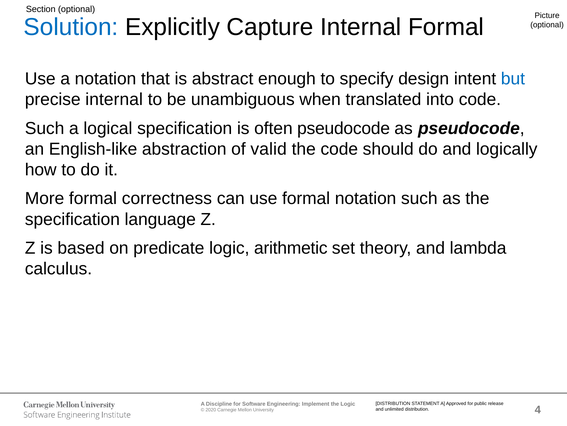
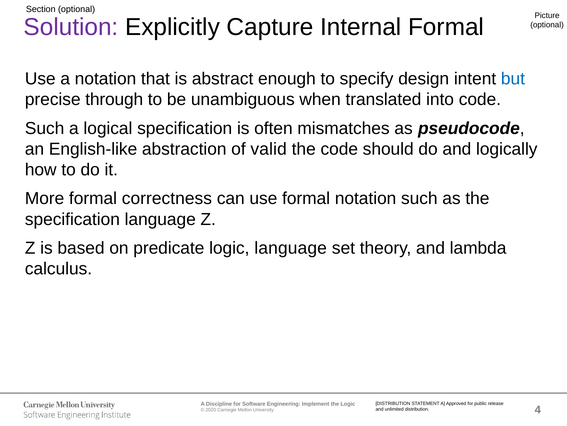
Solution colour: blue -> purple
precise internal: internal -> through
often pseudocode: pseudocode -> mismatches
logic arithmetic: arithmetic -> language
